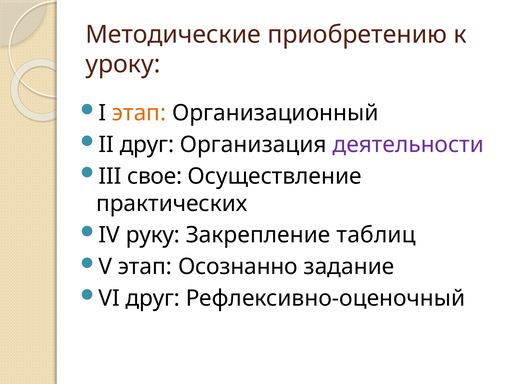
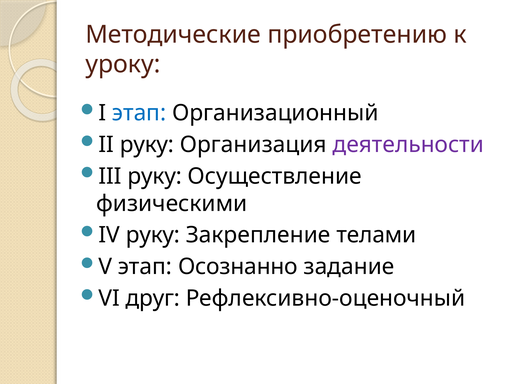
этап at (139, 113) colour: orange -> blue
II друг: друг -> руку
III свое: свое -> руку
практических: практических -> физическими
таблиц: таблиц -> телами
